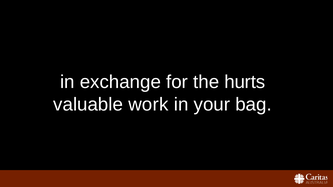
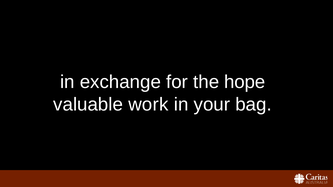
hurts: hurts -> hope
